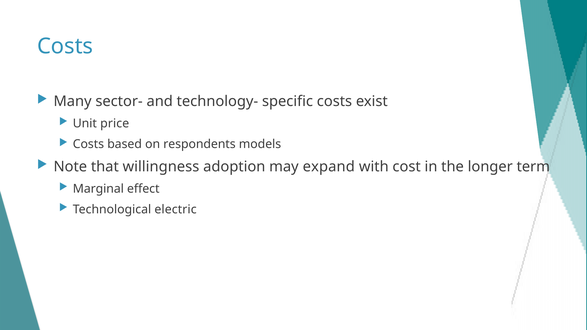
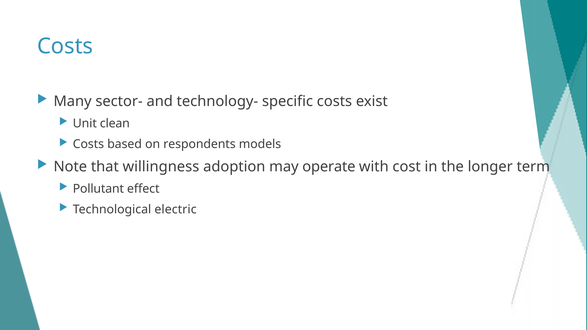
price: price -> clean
expand: expand -> operate
Marginal: Marginal -> Pollutant
